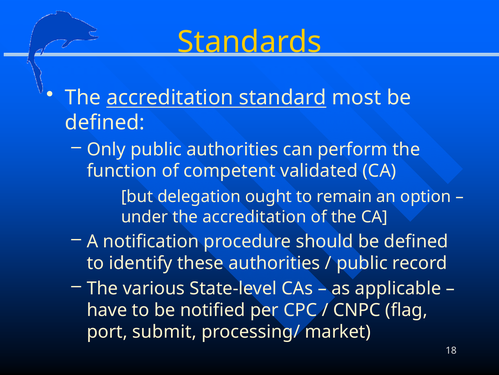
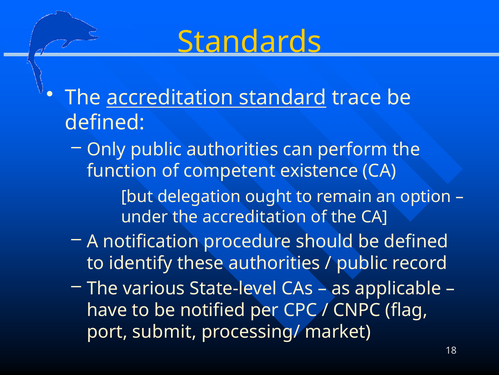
most: most -> trace
validated: validated -> existence
